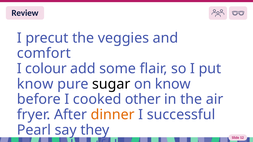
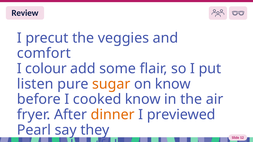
know at (35, 84): know -> listen
sugar colour: black -> orange
cooked other: other -> know
successful: successful -> previewed
